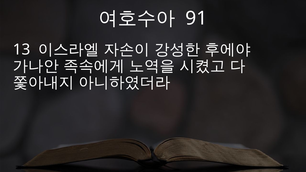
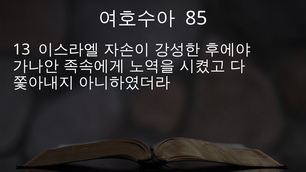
91: 91 -> 85
